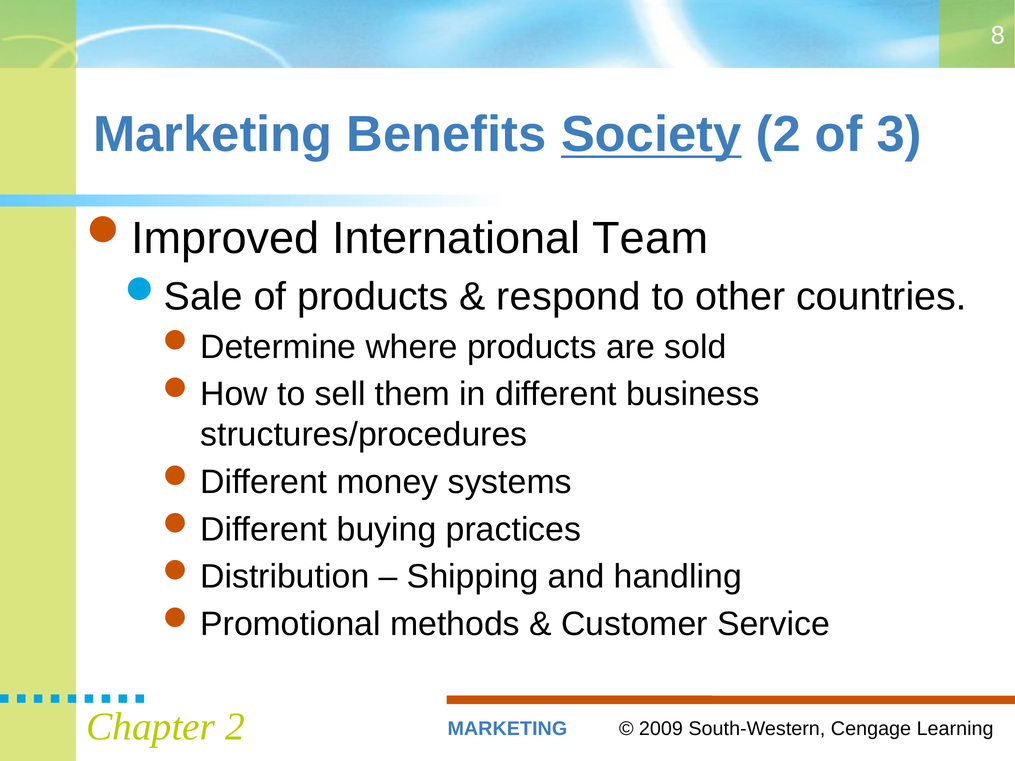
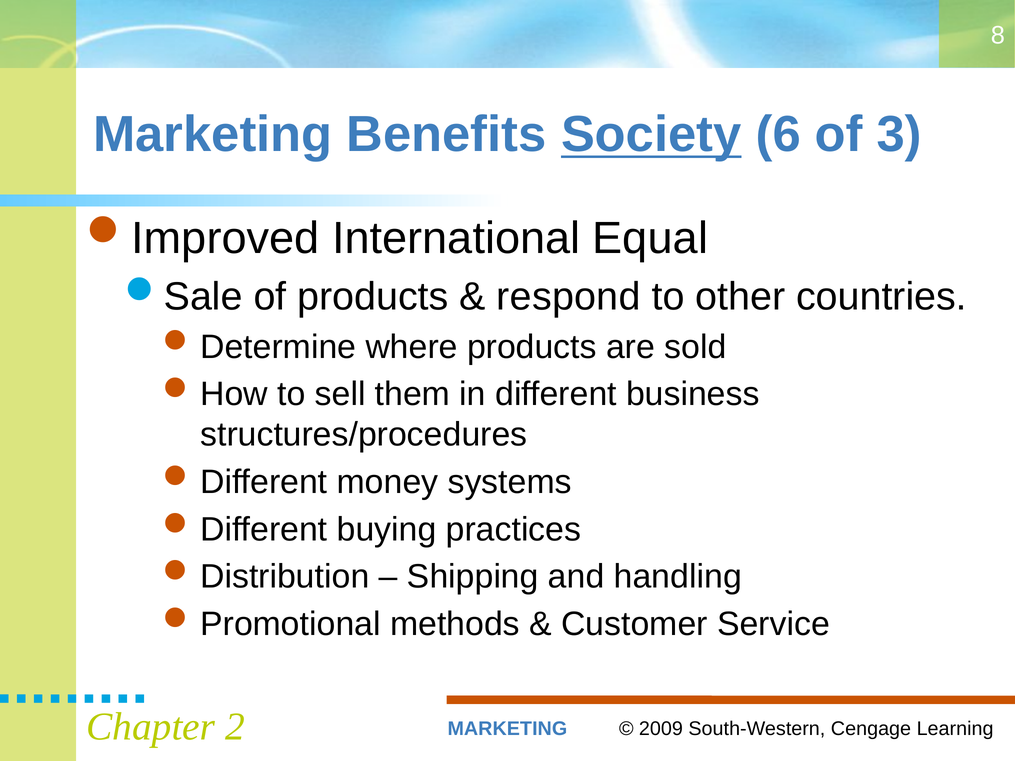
Society 2: 2 -> 6
Team: Team -> Equal
